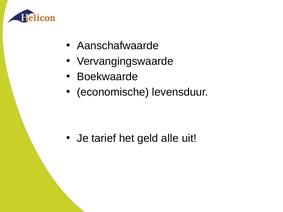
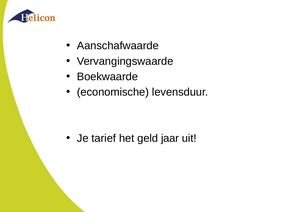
alle: alle -> jaar
